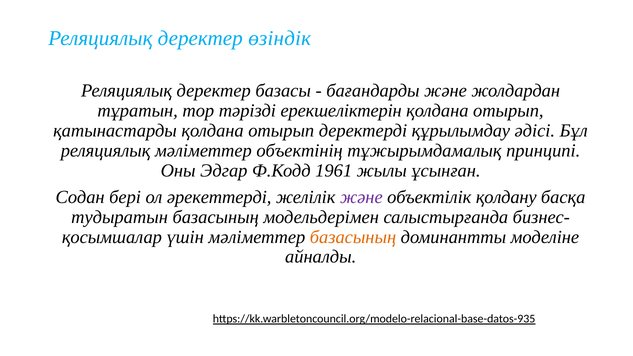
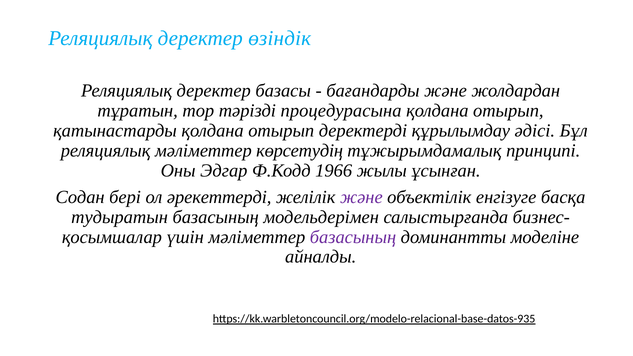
ерекшеліктерін: ерекшеліктерін -> процедурасына
объектінің: объектінің -> көрсетудің
1961: 1961 -> 1966
қолдану: қолдану -> енгізуге
базасының at (353, 237) colour: orange -> purple
